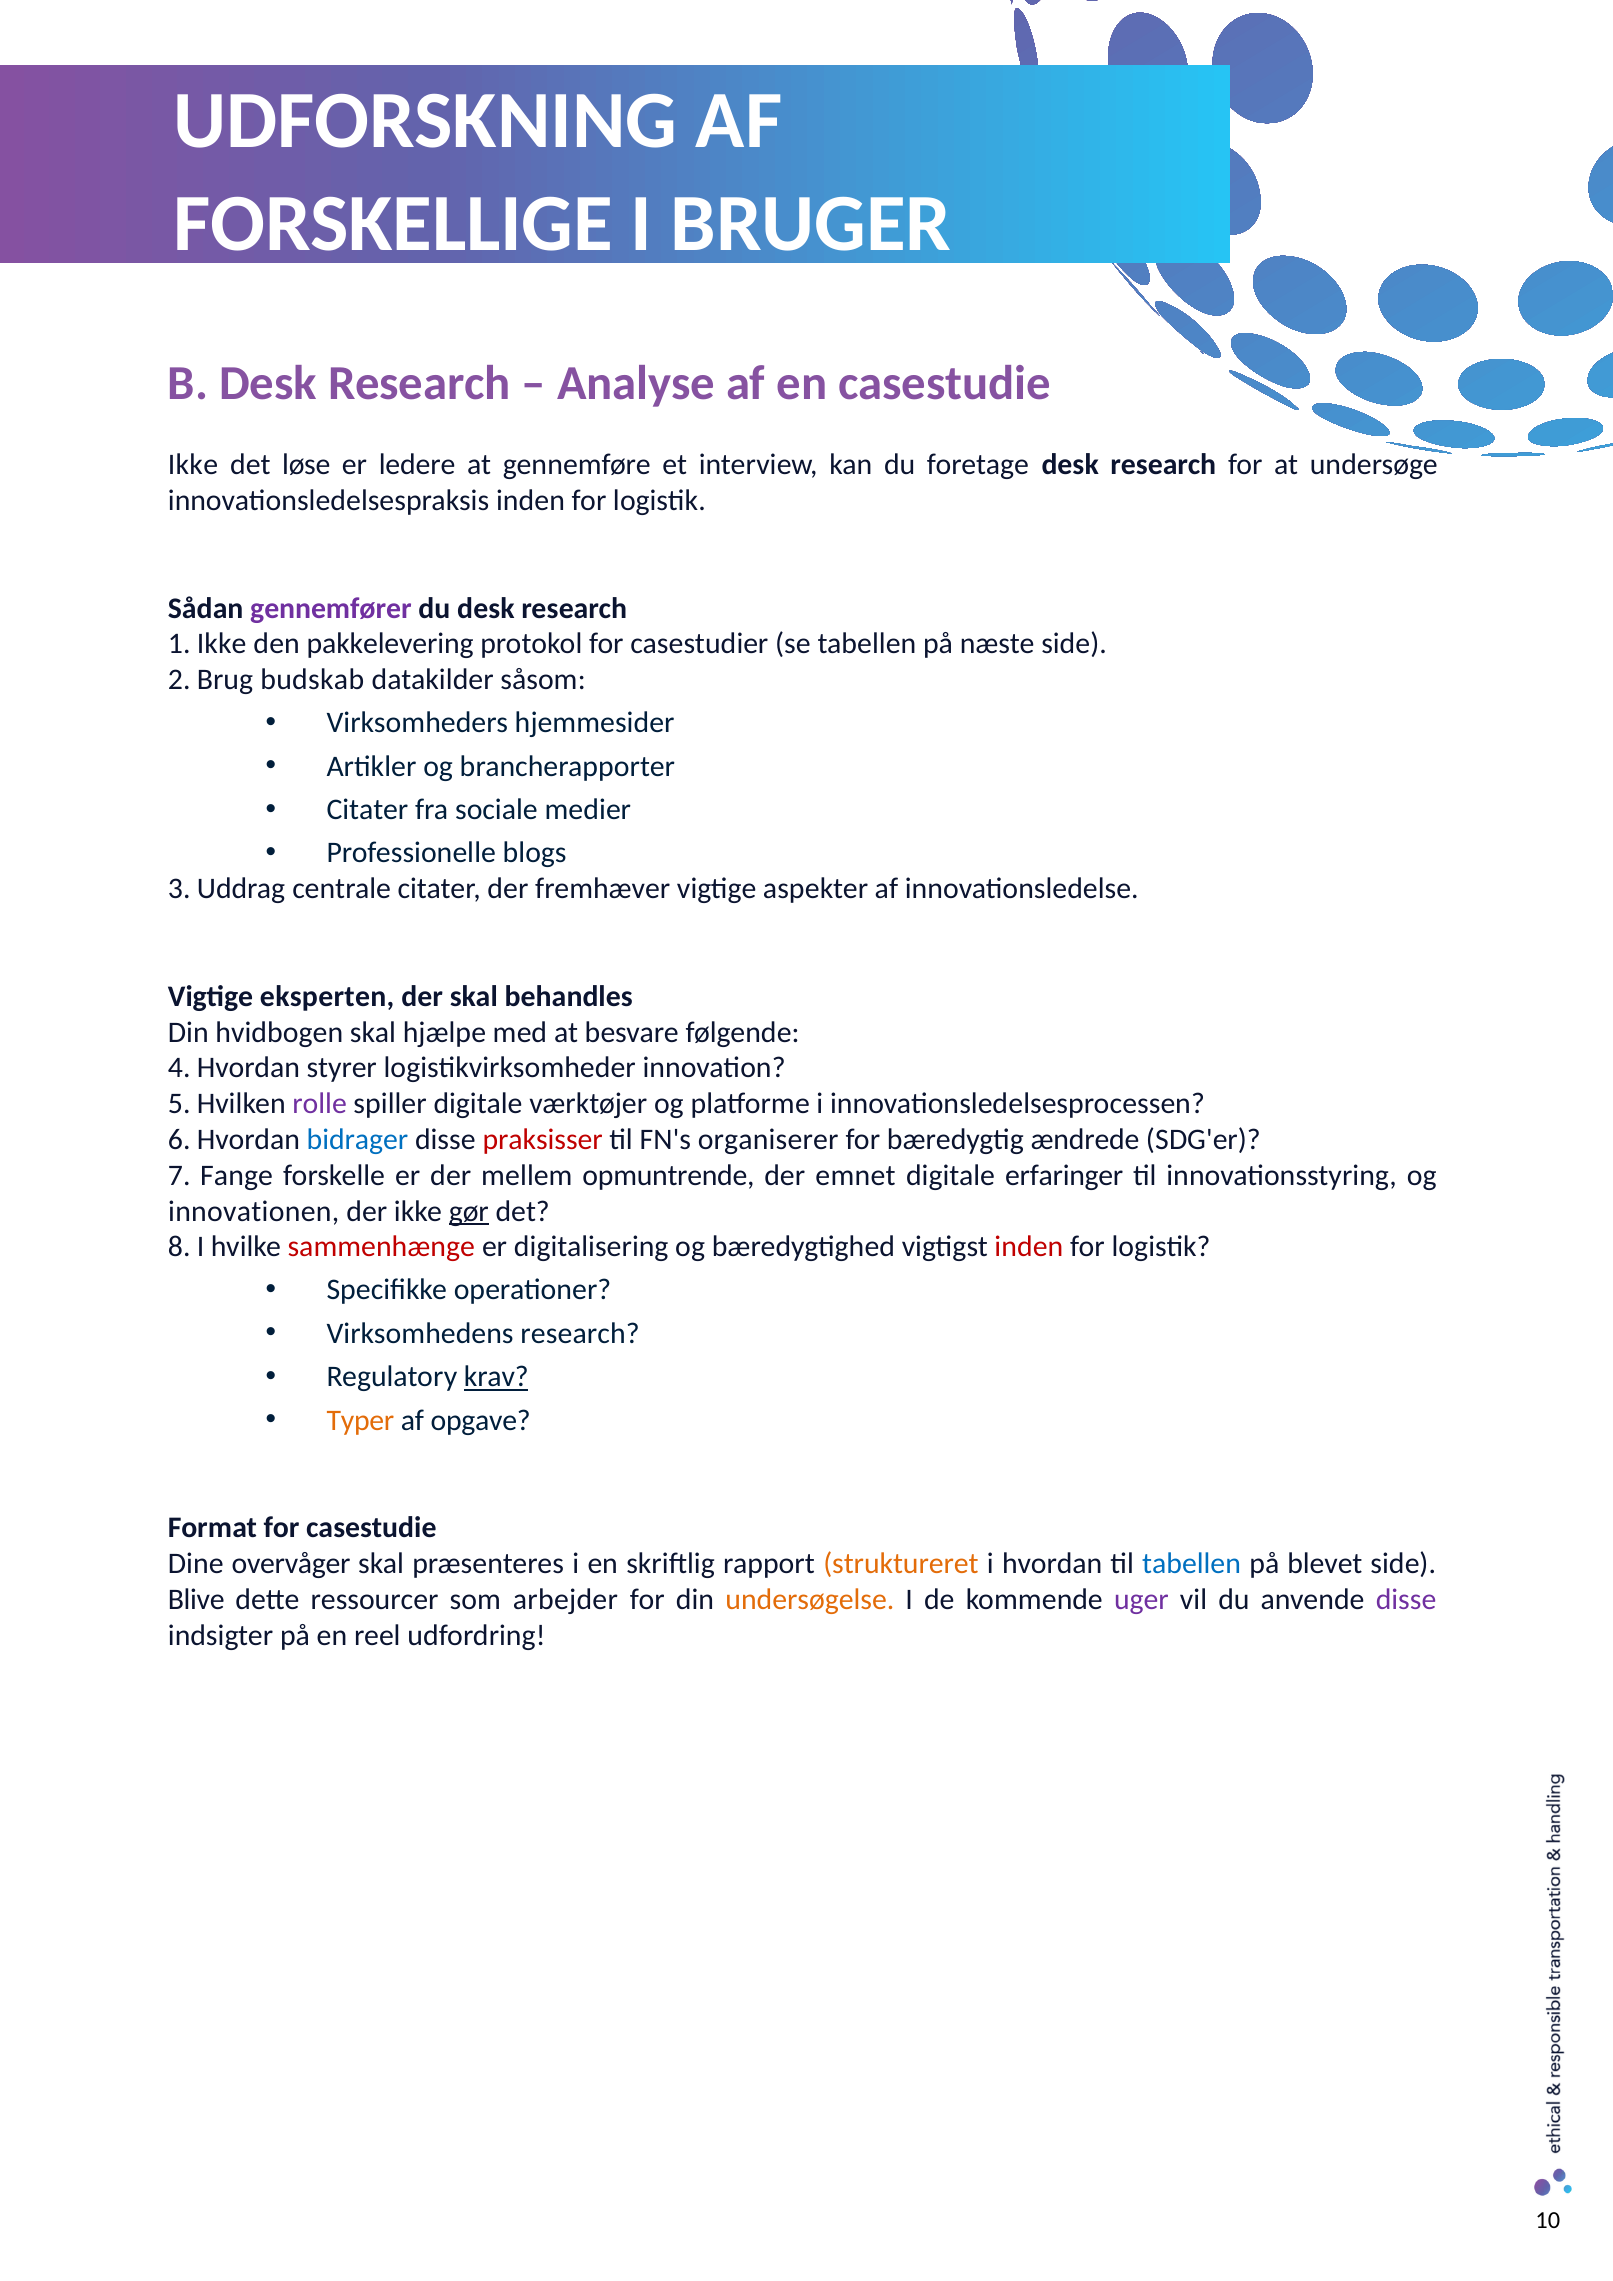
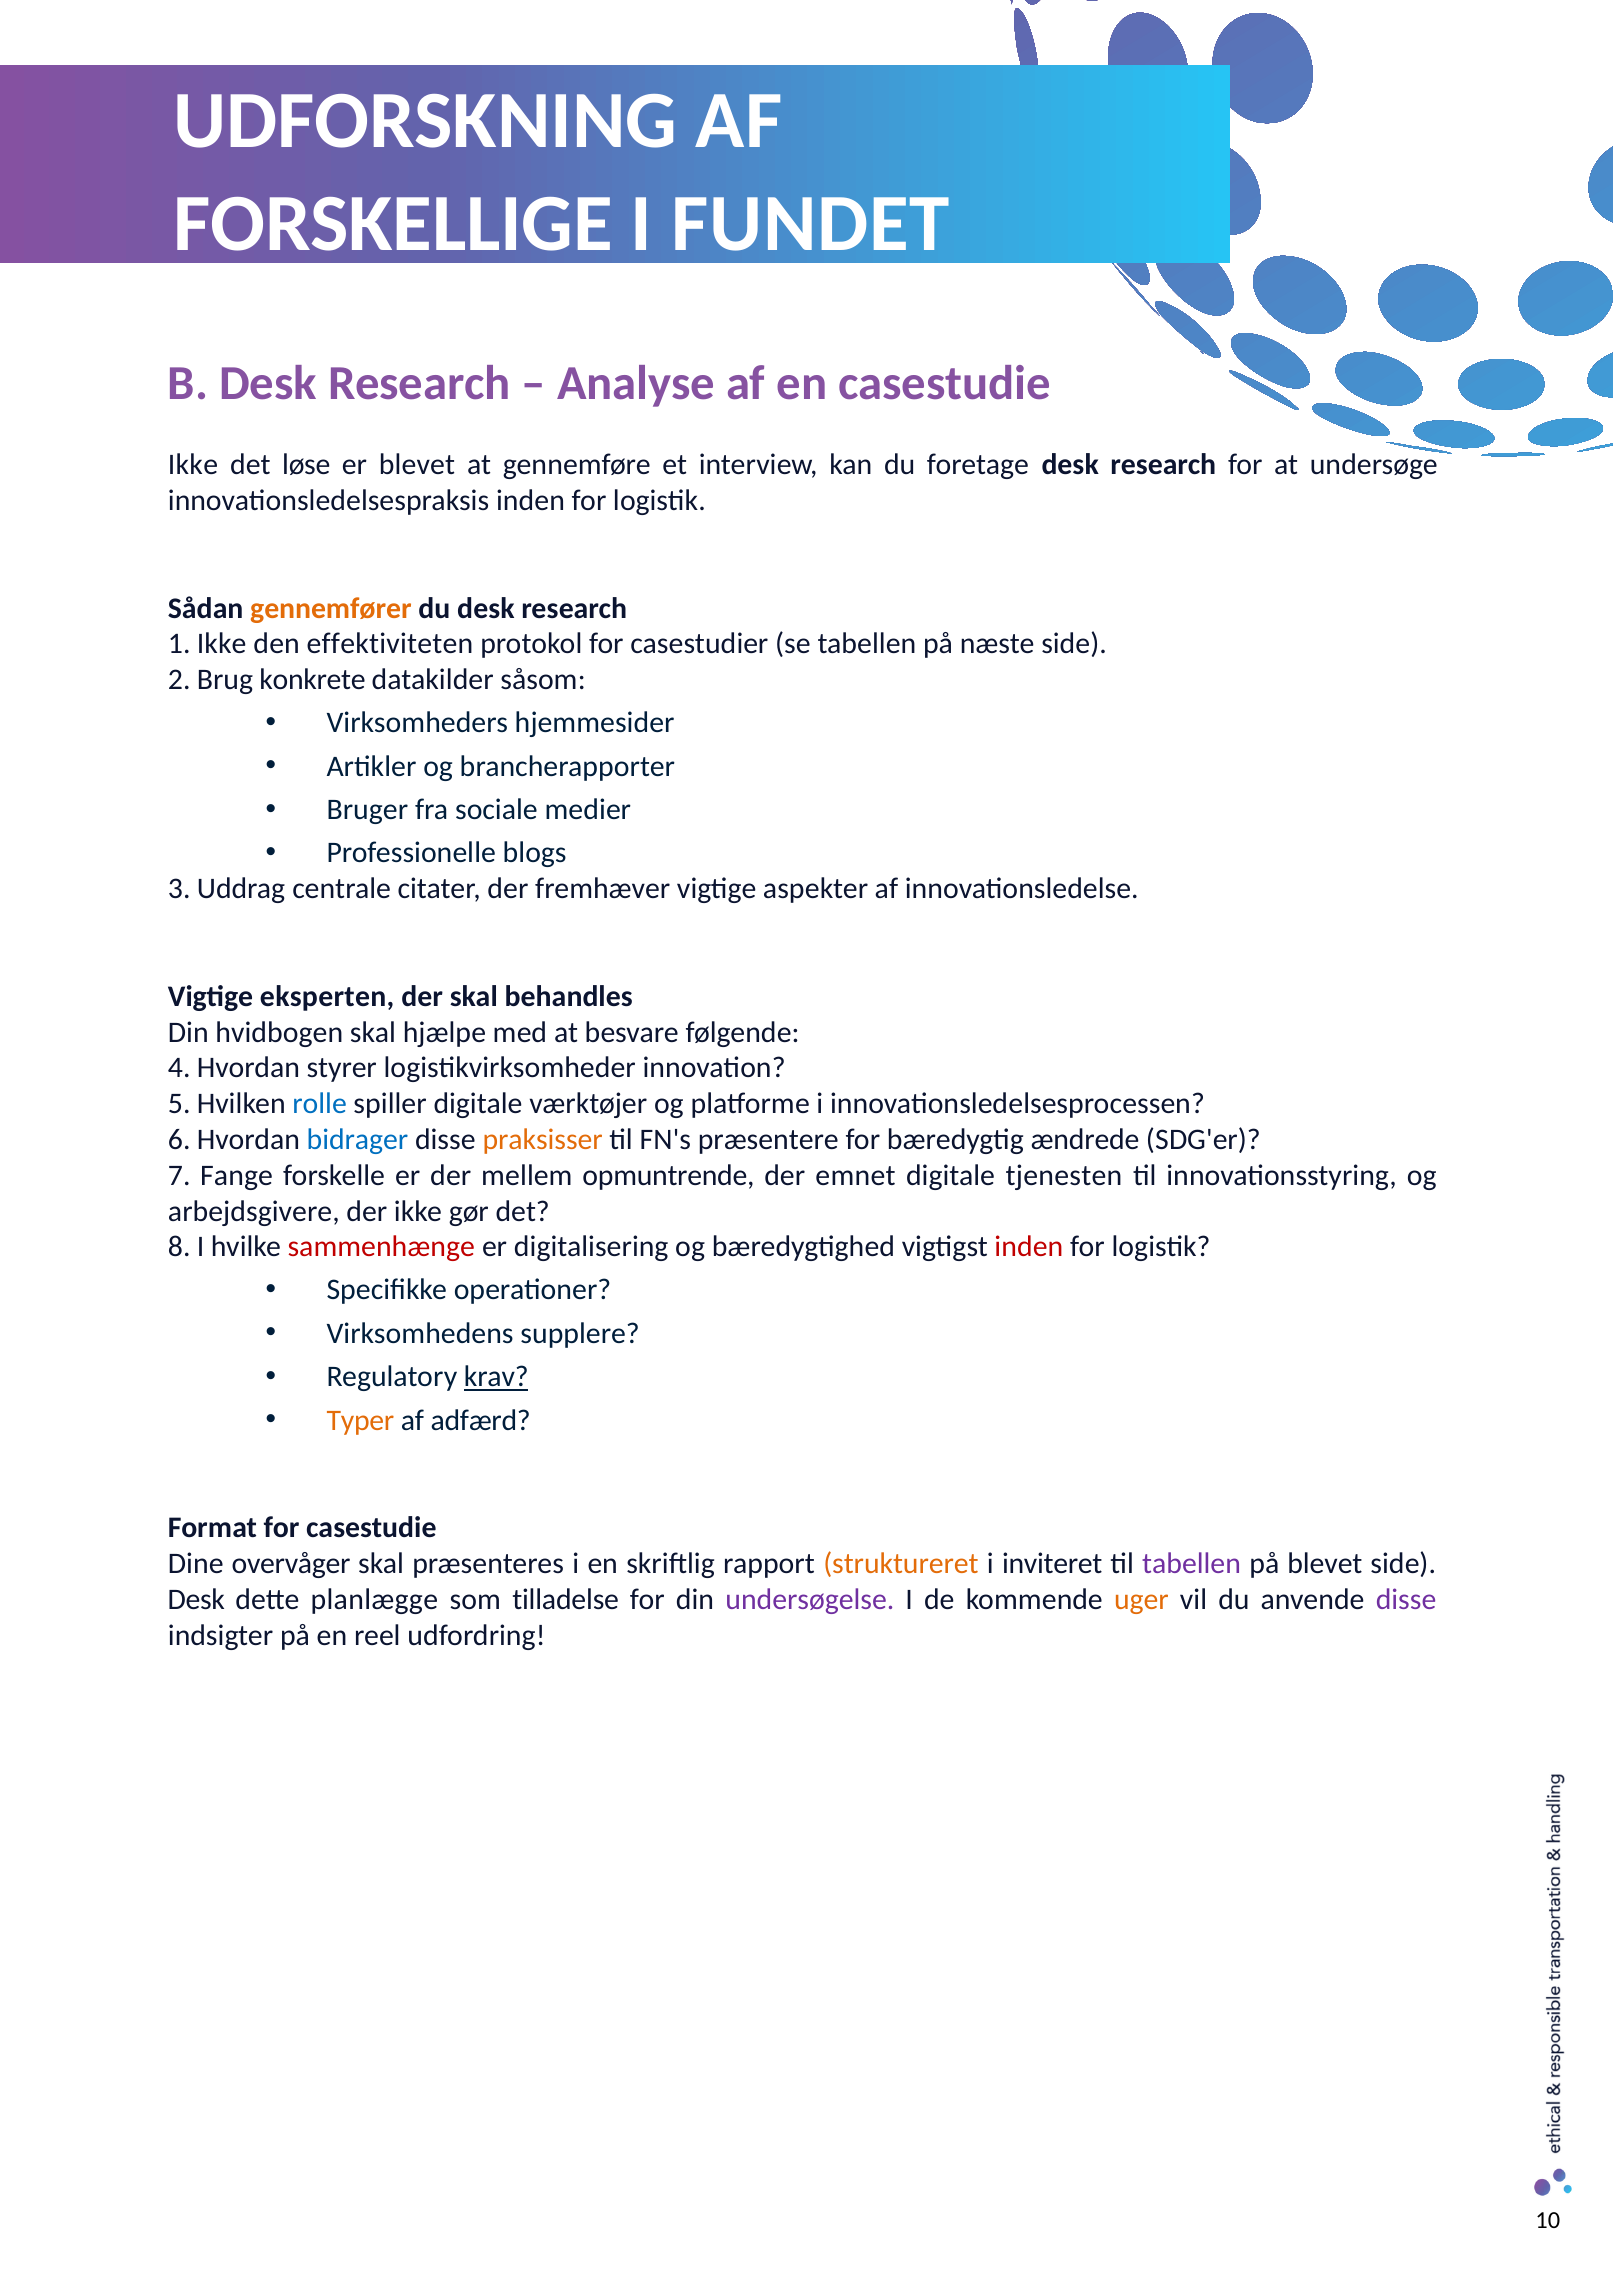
BRUGER: BRUGER -> FUNDET
er ledere: ledere -> blevet
gennemfører colour: purple -> orange
pakkelevering: pakkelevering -> effektiviteten
budskab: budskab -> konkrete
Citater at (367, 810): Citater -> Bruger
rolle colour: purple -> blue
praksisser colour: red -> orange
organiserer: organiserer -> præsentere
erfaringer: erfaringer -> tjenesten
innovationen: innovationen -> arbejdsgivere
gør underline: present -> none
Virksomhedens research: research -> supplere
opgave: opgave -> adfærd
i hvordan: hvordan -> inviteret
tabellen at (1192, 1564) colour: blue -> purple
Blive at (196, 1600): Blive -> Desk
ressourcer: ressourcer -> planlægge
arbejder: arbejder -> tilladelse
undersøgelse colour: orange -> purple
uger colour: purple -> orange
